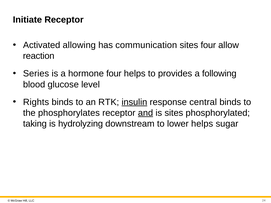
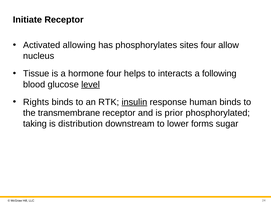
communication: communication -> phosphorylates
reaction: reaction -> nucleus
Series: Series -> Tissue
provides: provides -> interacts
level underline: none -> present
central: central -> human
phosphorylates: phosphorylates -> transmembrane
and underline: present -> none
is sites: sites -> prior
hydrolyzing: hydrolyzing -> distribution
lower helps: helps -> forms
